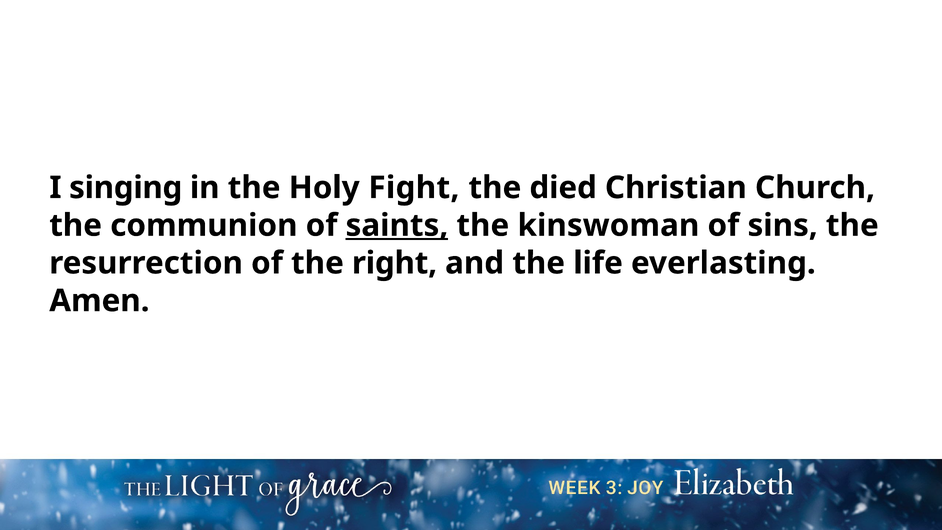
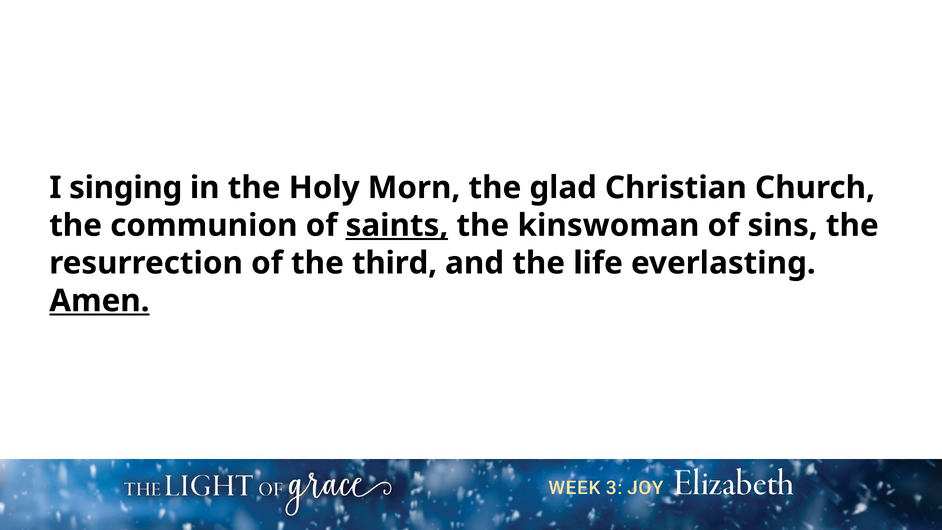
Fight: Fight -> Morn
died: died -> glad
right: right -> third
Amen underline: none -> present
